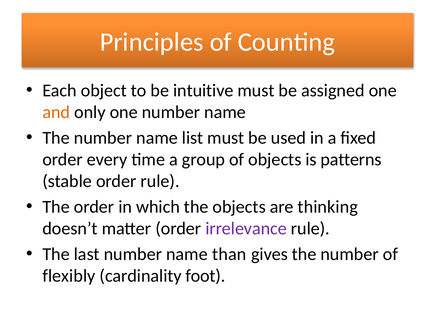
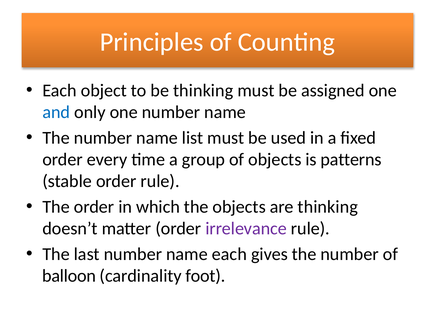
be intuitive: intuitive -> thinking
and colour: orange -> blue
name than: than -> each
flexibly: flexibly -> balloon
